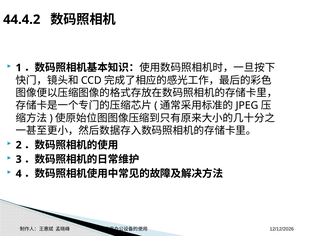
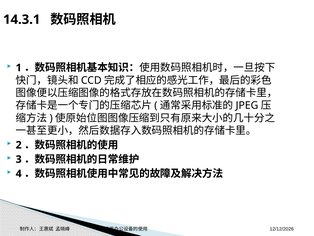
44.4.2: 44.4.2 -> 14.3.1
